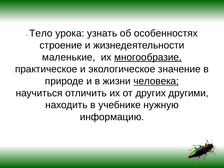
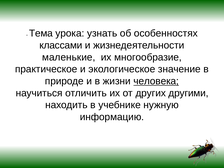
Тело: Тело -> Тема
строение: строение -> классами
многообразие underline: present -> none
